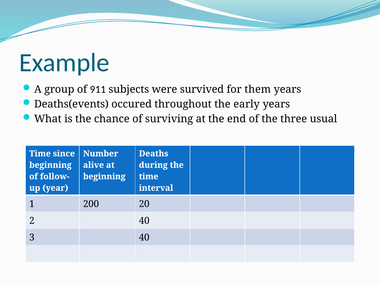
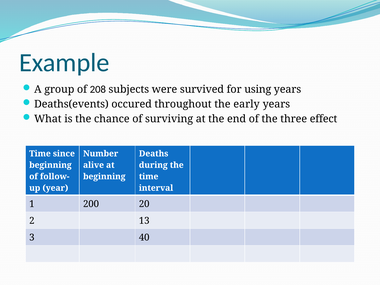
911: 911 -> 208
them: them -> using
usual: usual -> effect
2 40: 40 -> 13
